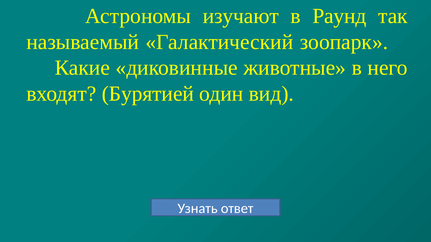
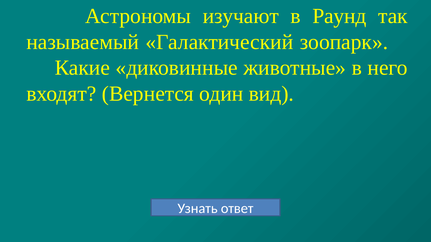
Бypятиeй: Бypятиeй -> Вернется
